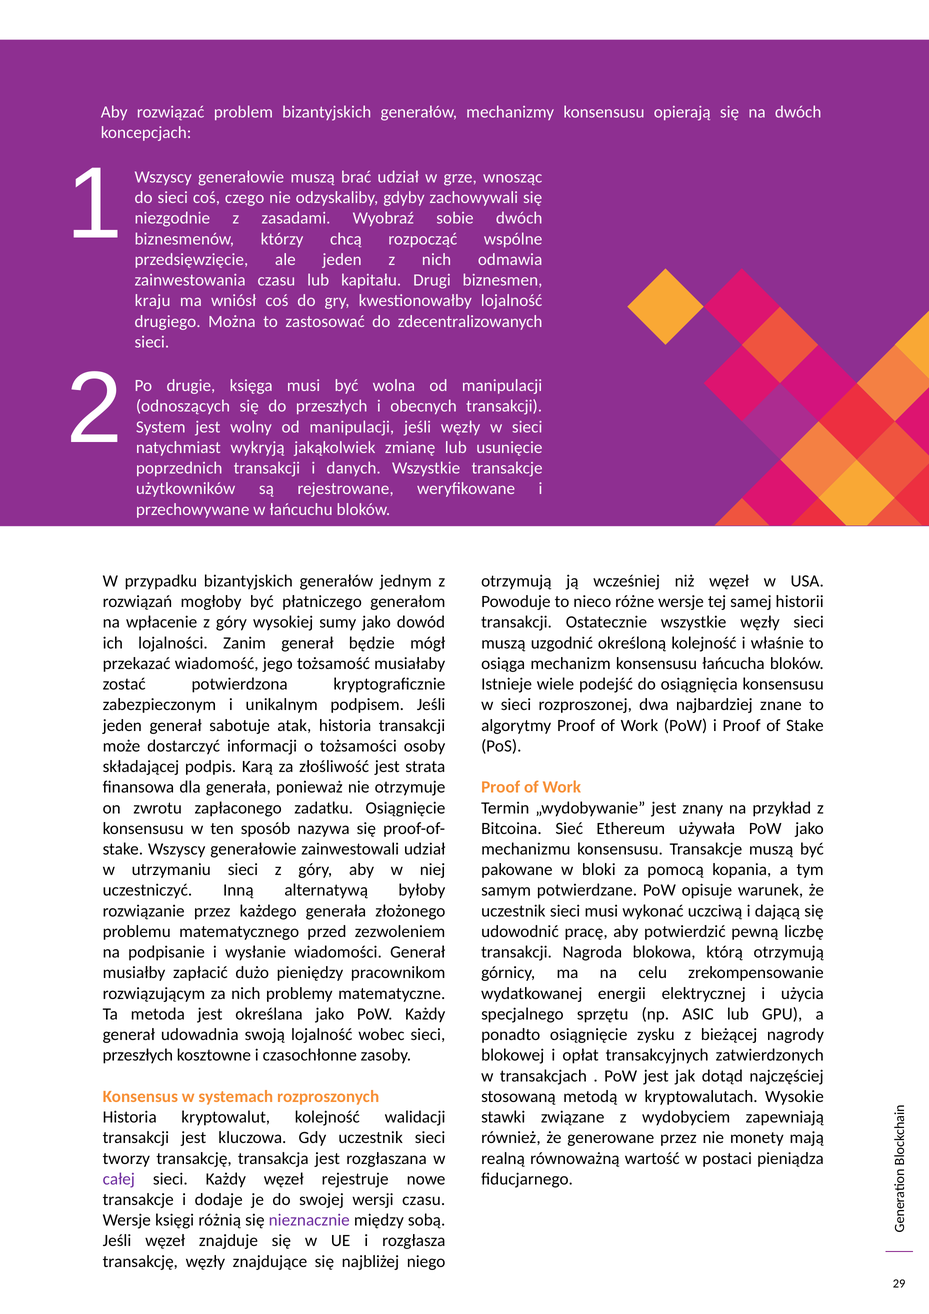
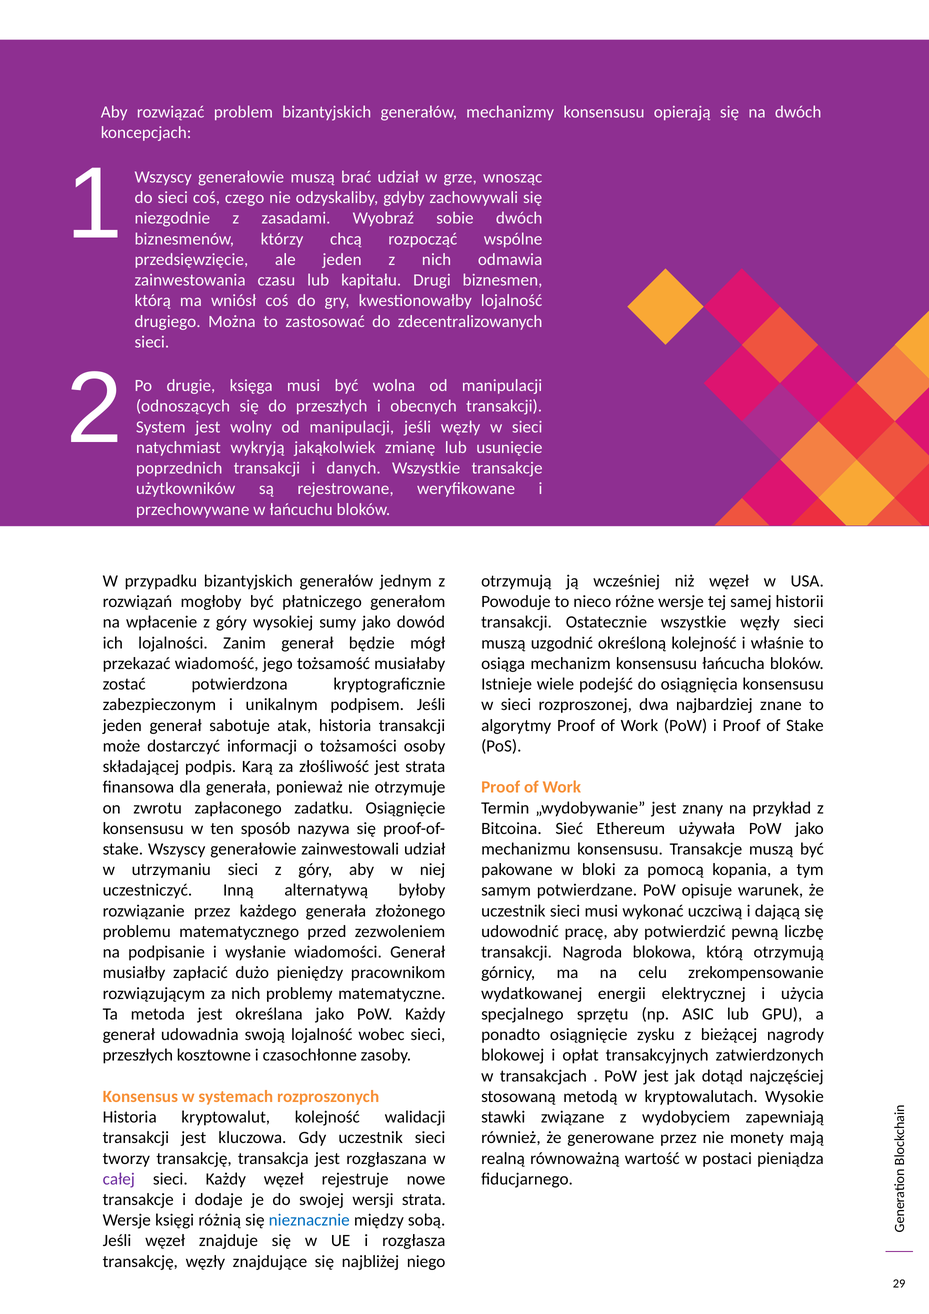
kraju at (153, 301): kraju -> którą
wersji czasu: czasu -> strata
nieznacznie colour: purple -> blue
